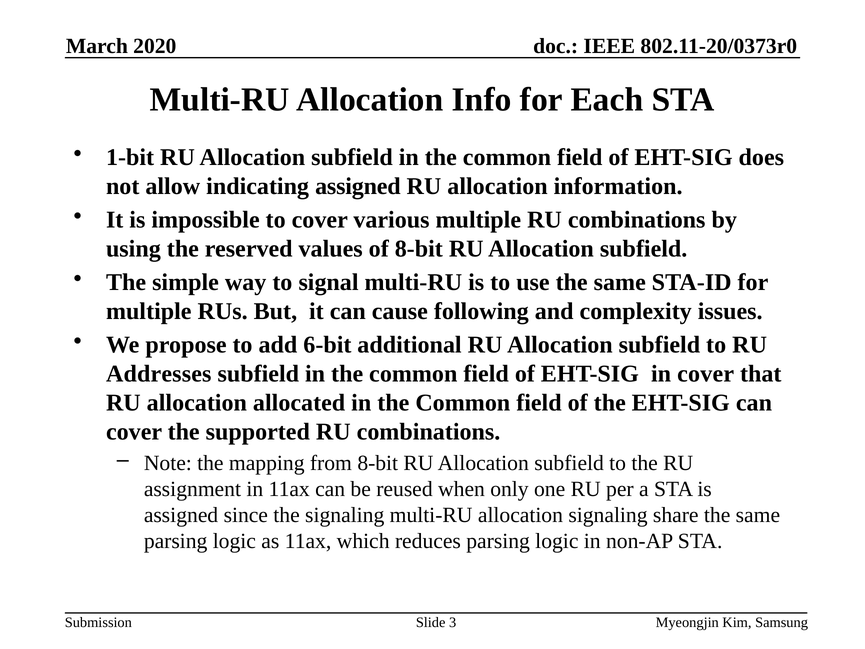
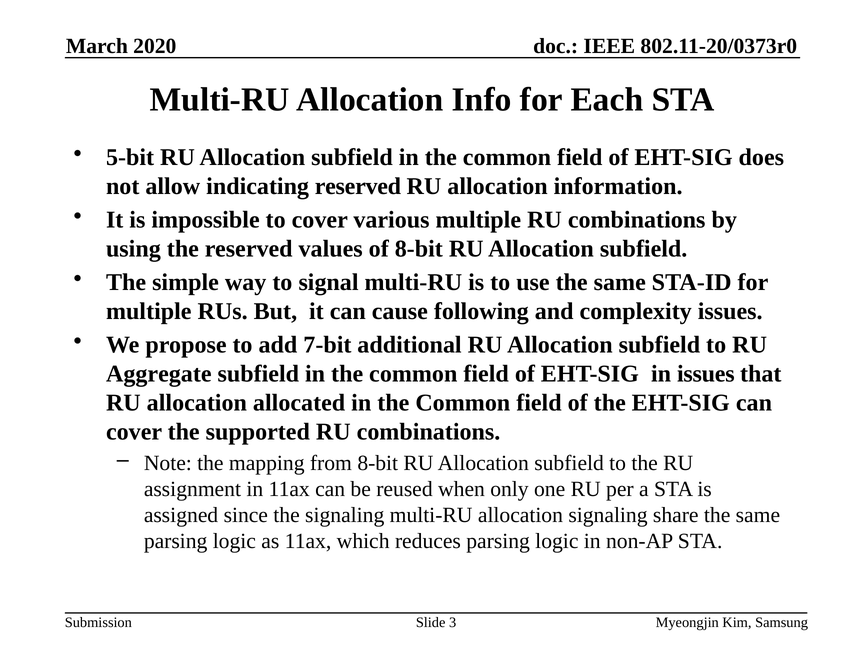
1-bit: 1-bit -> 5-bit
indicating assigned: assigned -> reserved
6-bit: 6-bit -> 7-bit
Addresses: Addresses -> Aggregate
in cover: cover -> issues
